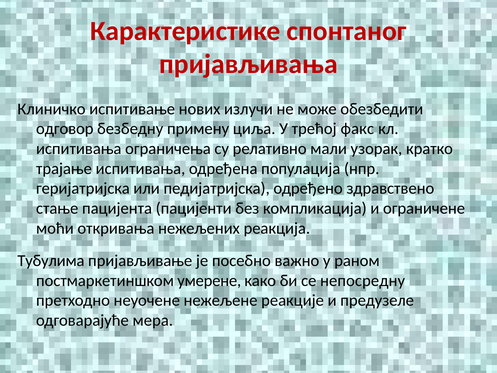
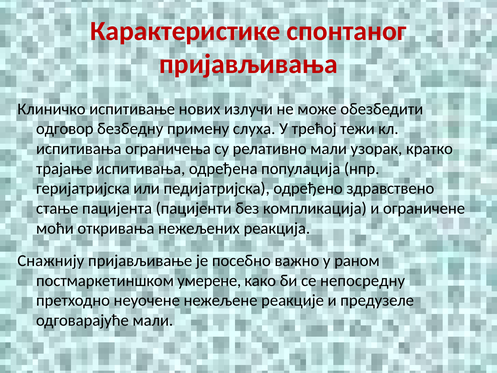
циља: циља -> слуха
факс: факс -> тежи
Тубулима: Тубулима -> Снажнију
одговарајуће мера: мера -> мали
